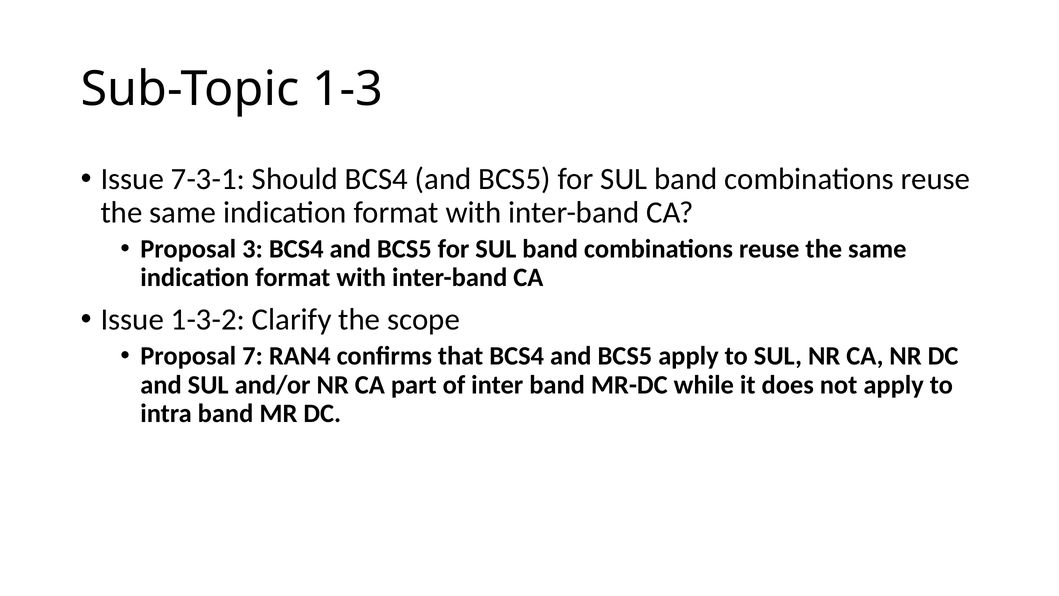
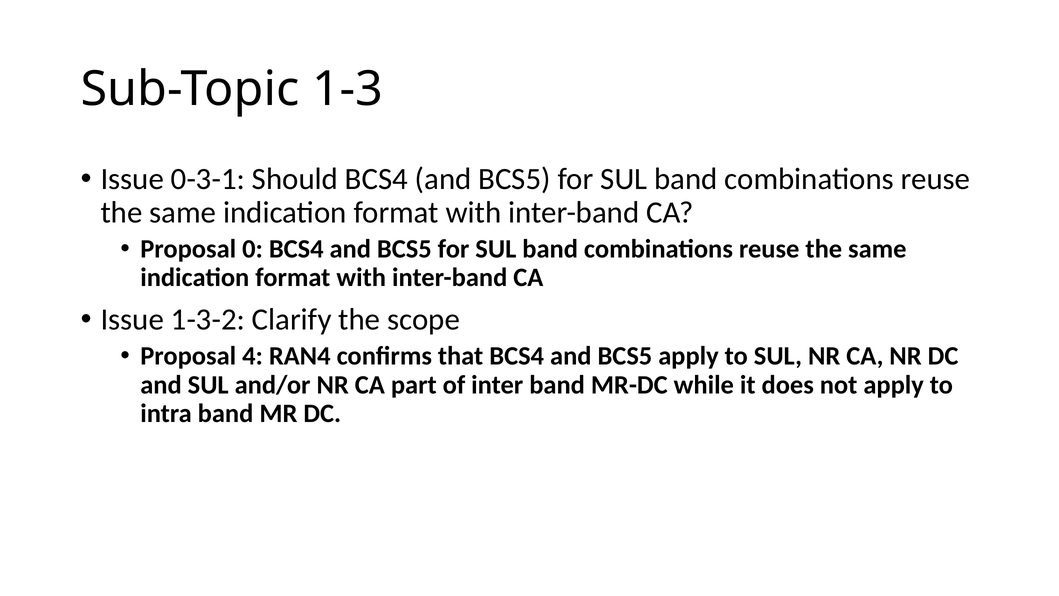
7-3-1: 7-3-1 -> 0-3-1
3: 3 -> 0
7: 7 -> 4
